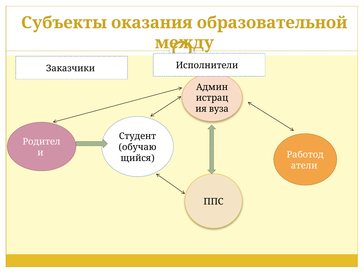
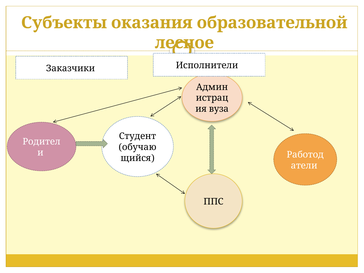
между: между -> лесное
